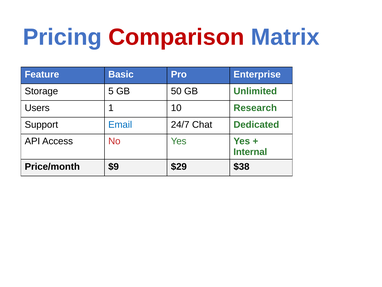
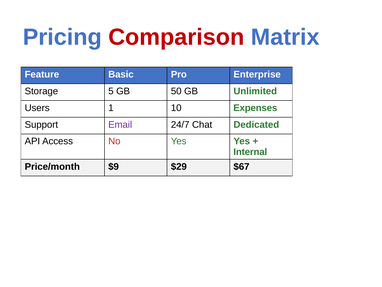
Research: Research -> Expenses
Email colour: blue -> purple
$38: $38 -> $67
